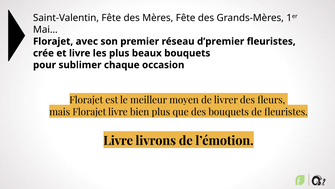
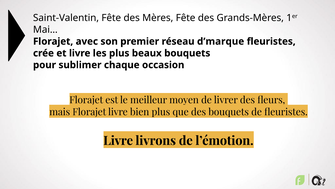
d’premier: d’premier -> d’marque
